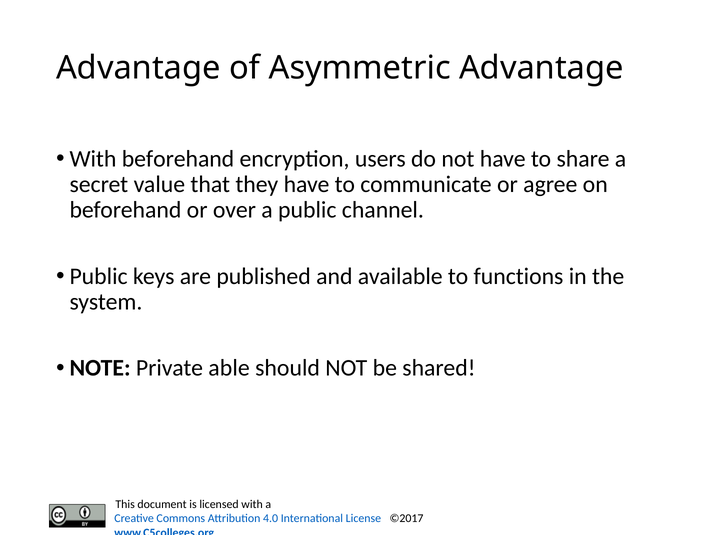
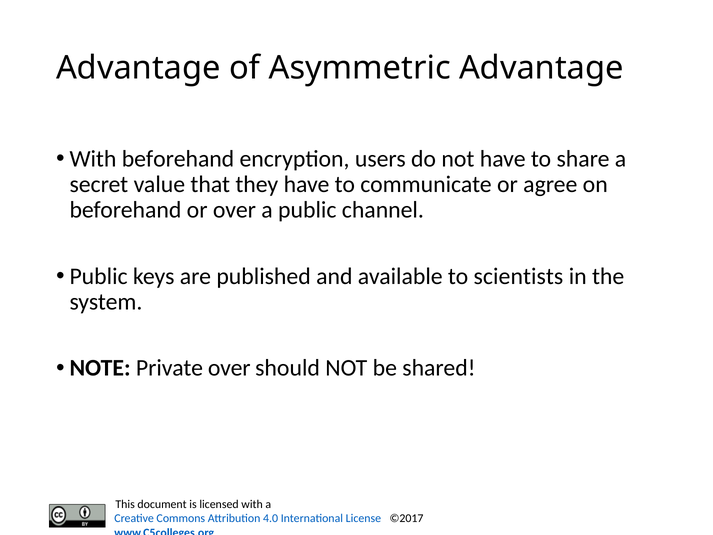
functions: functions -> scientists
Private able: able -> over
